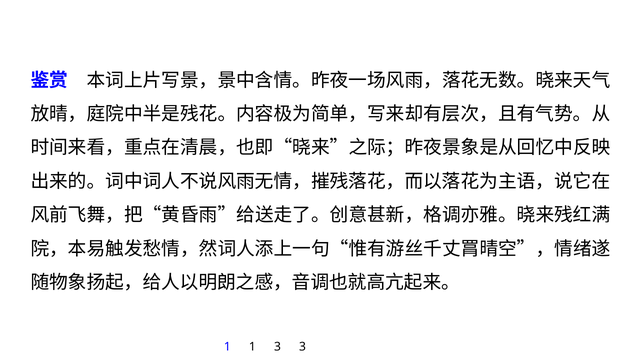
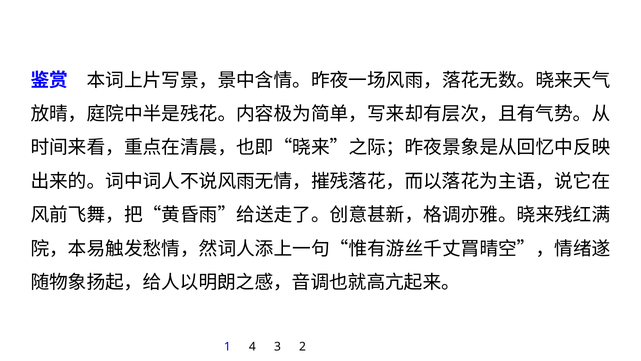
1 1: 1 -> 4
3 3: 3 -> 2
